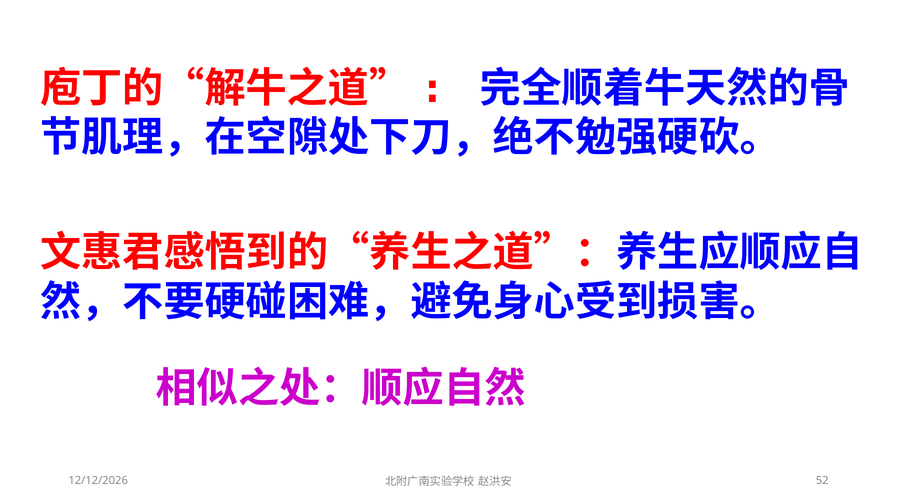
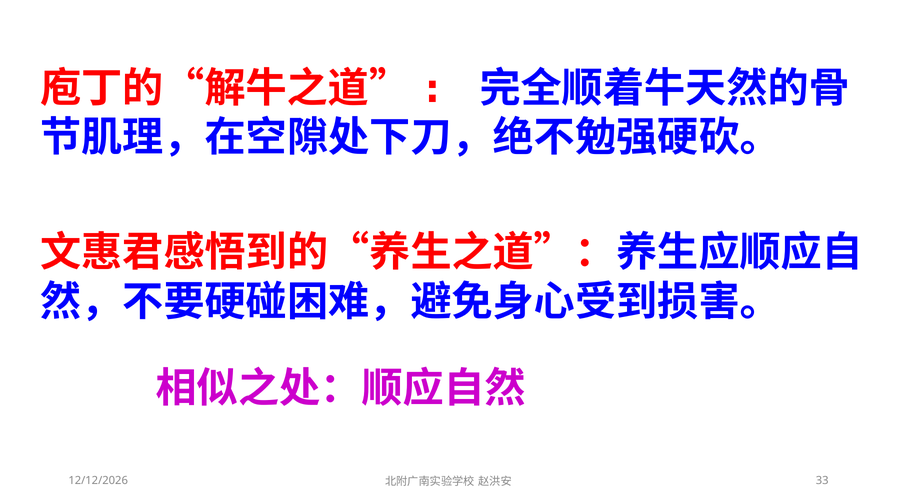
52: 52 -> 33
